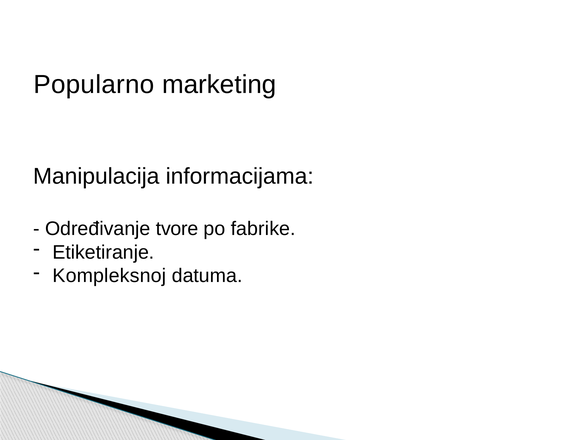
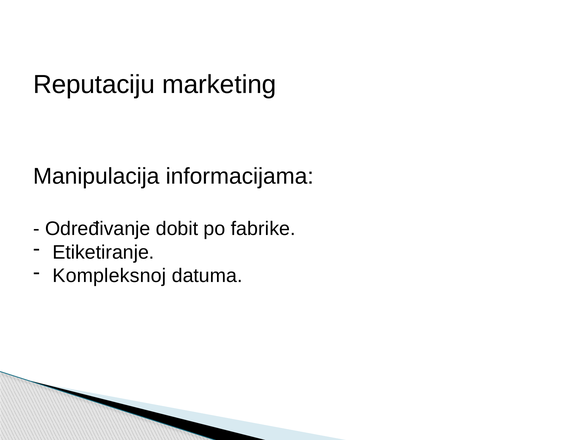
Popularno: Popularno -> Reputaciju
tvore: tvore -> dobit
